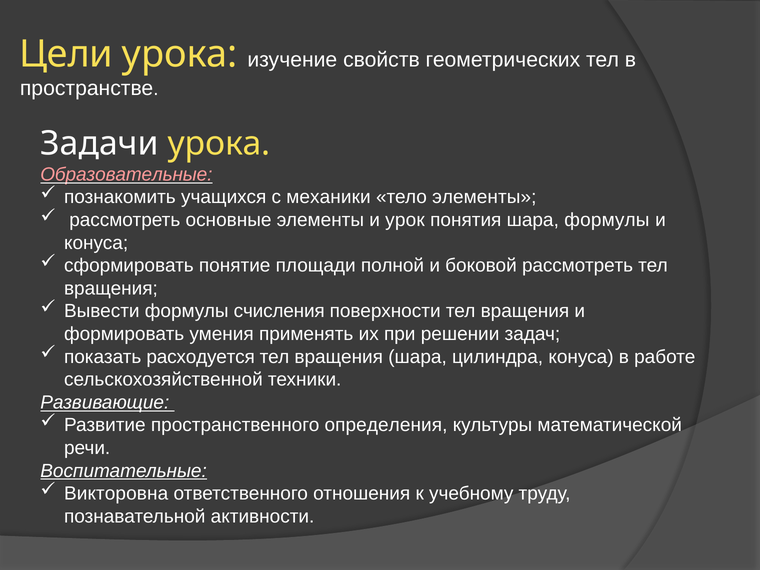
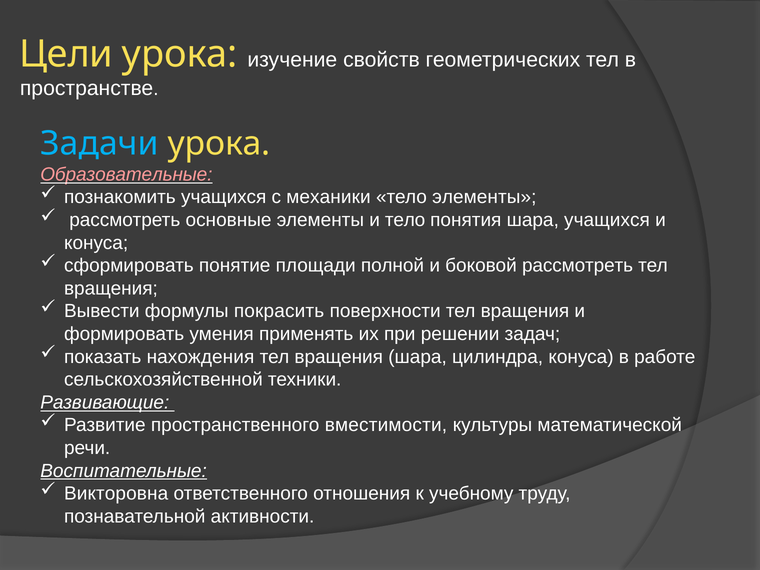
Задачи colour: white -> light blue
и урок: урок -> тело
шара формулы: формулы -> учащихся
счисления: счисления -> покрасить
расходуется: расходуется -> нахождения
определения: определения -> вместимости
